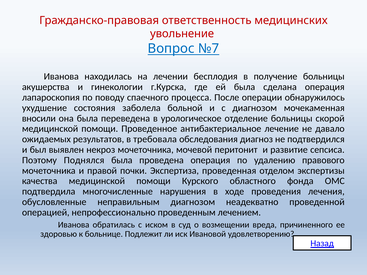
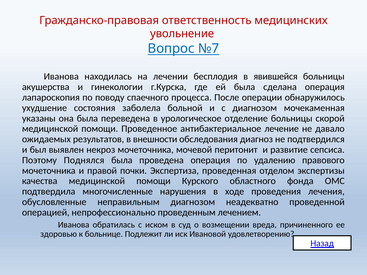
получение: получение -> явившейся
вносили: вносили -> указаны
требовала: требовала -> внешности
